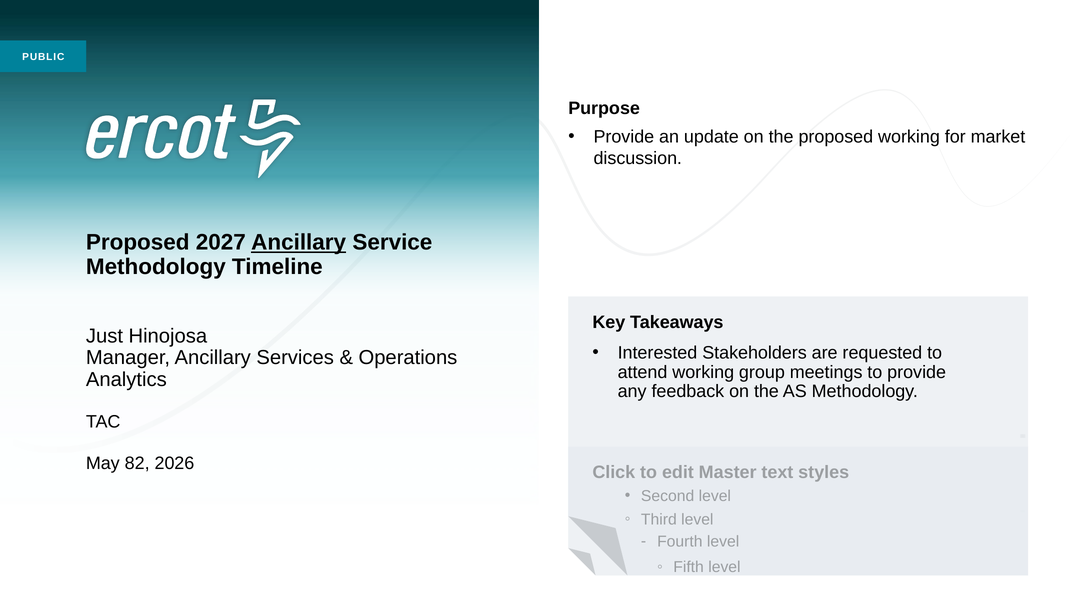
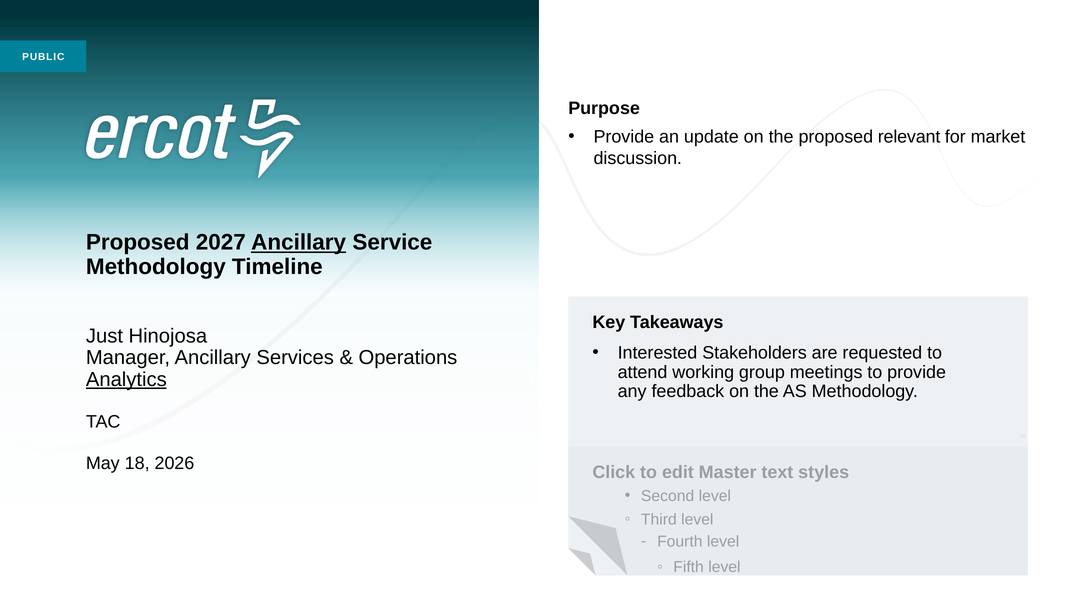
proposed working: working -> relevant
Analytics underline: none -> present
82: 82 -> 18
